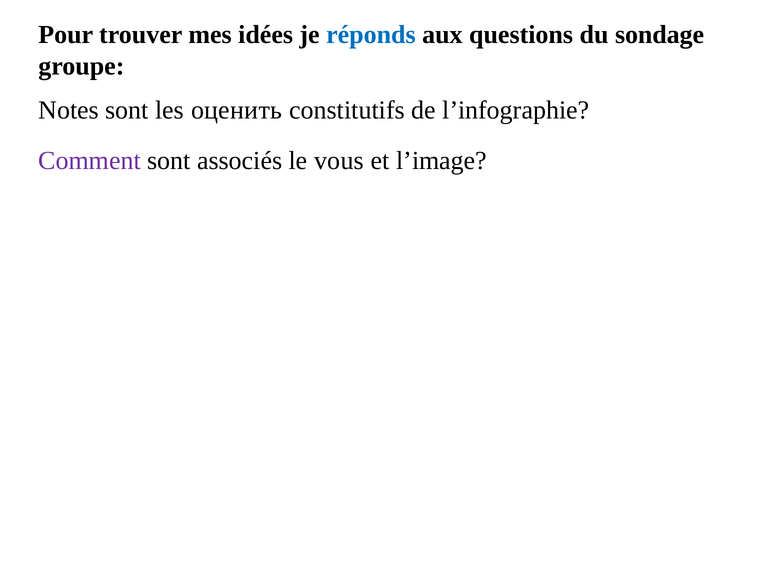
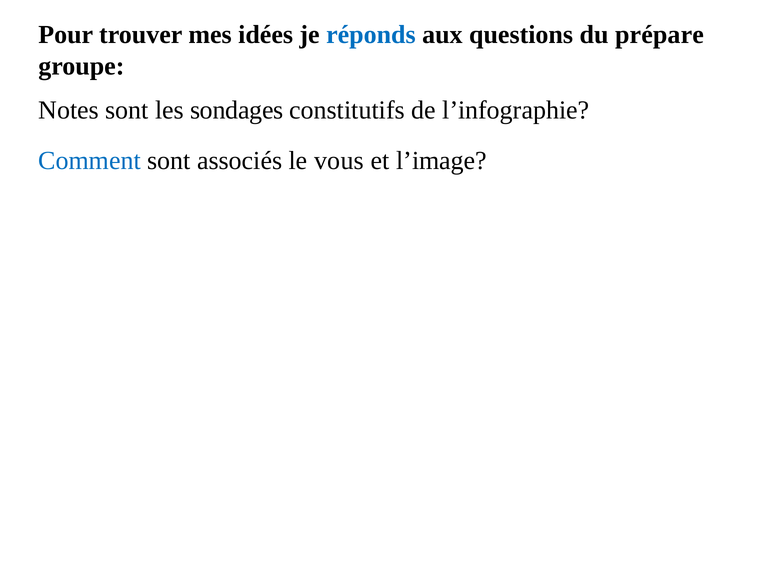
sondage: sondage -> prépare
оценить: оценить -> sondages
Comment colour: purple -> blue
